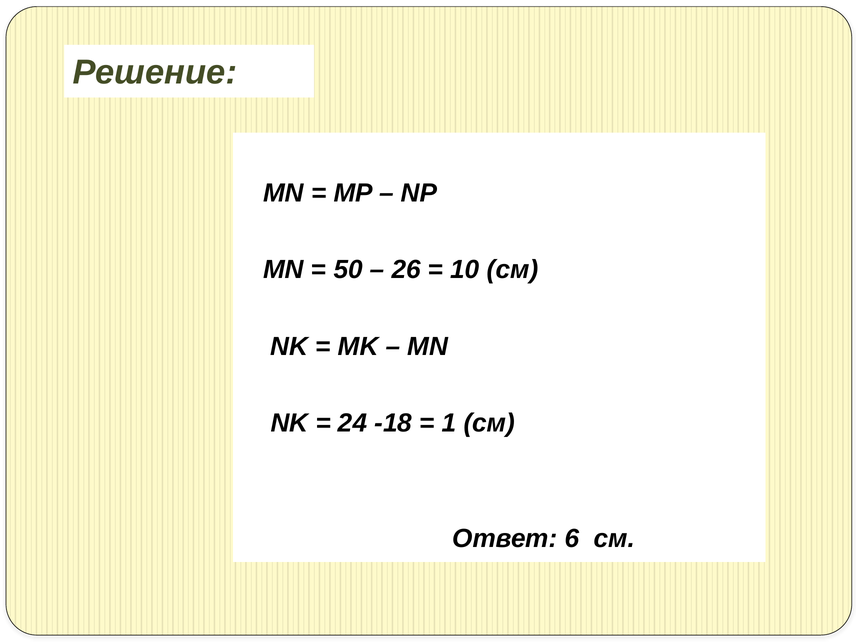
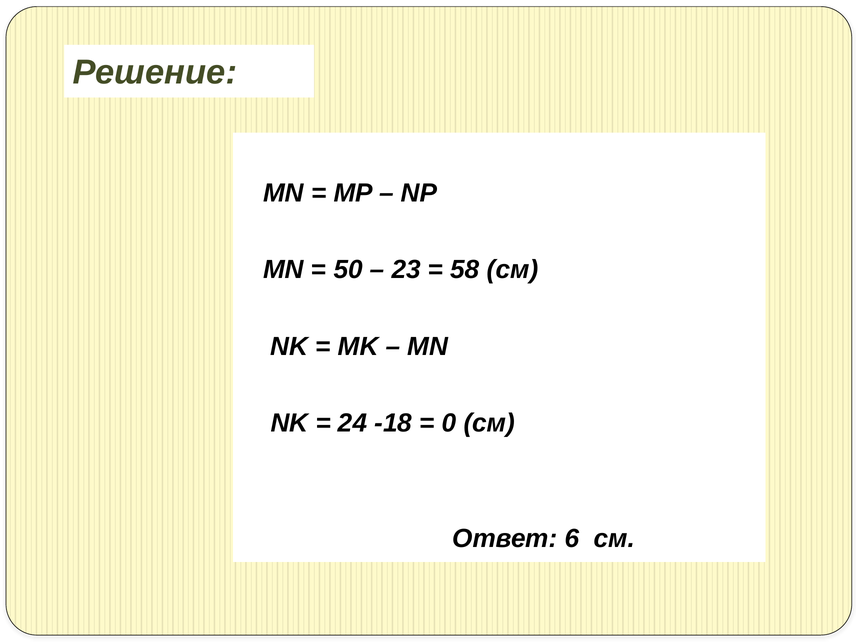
26: 26 -> 23
10: 10 -> 58
1: 1 -> 0
